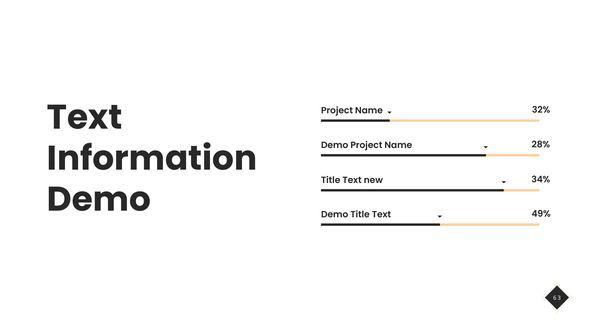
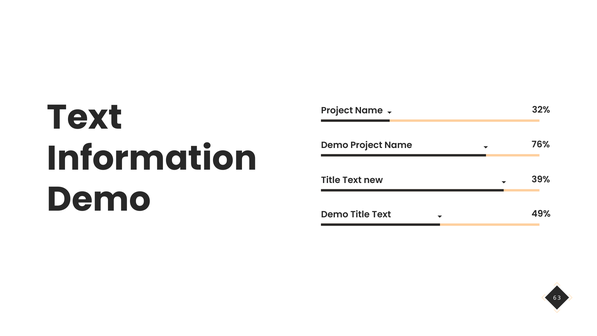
28%: 28% -> 76%
34%: 34% -> 39%
